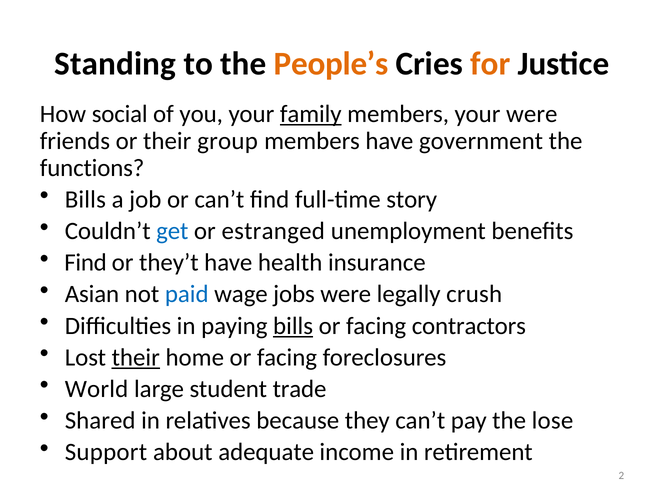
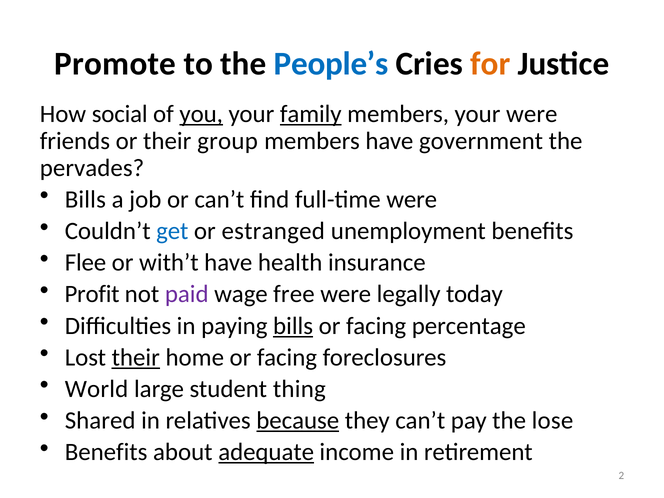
Standing: Standing -> Promote
People’s colour: orange -> blue
you underline: none -> present
functions: functions -> pervades
full-time story: story -> were
Find at (86, 263): Find -> Flee
they’t: they’t -> with’t
Asian: Asian -> Profit
paid colour: blue -> purple
jobs: jobs -> free
crush: crush -> today
contractors: contractors -> percentage
trade: trade -> thing
because underline: none -> present
Support at (106, 452): Support -> Benefits
adequate underline: none -> present
